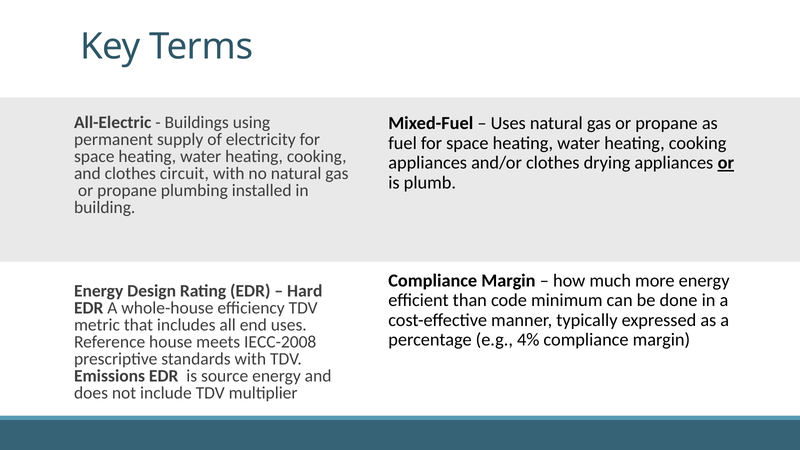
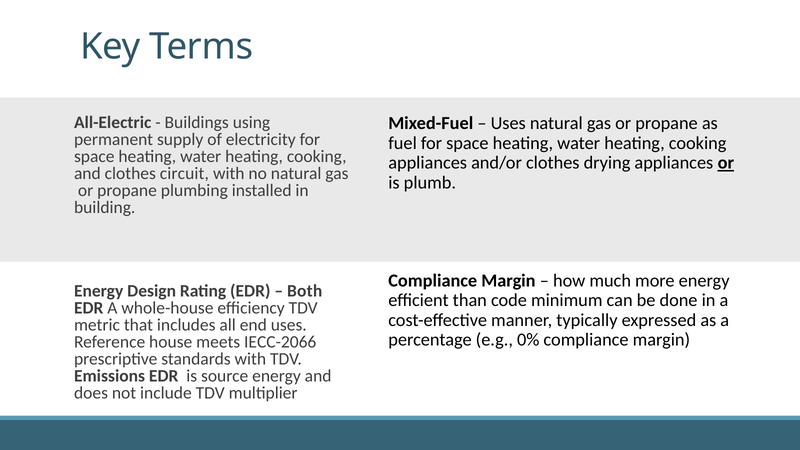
Hard: Hard -> Both
4%: 4% -> 0%
IECC-2008: IECC-2008 -> IECC-2066
